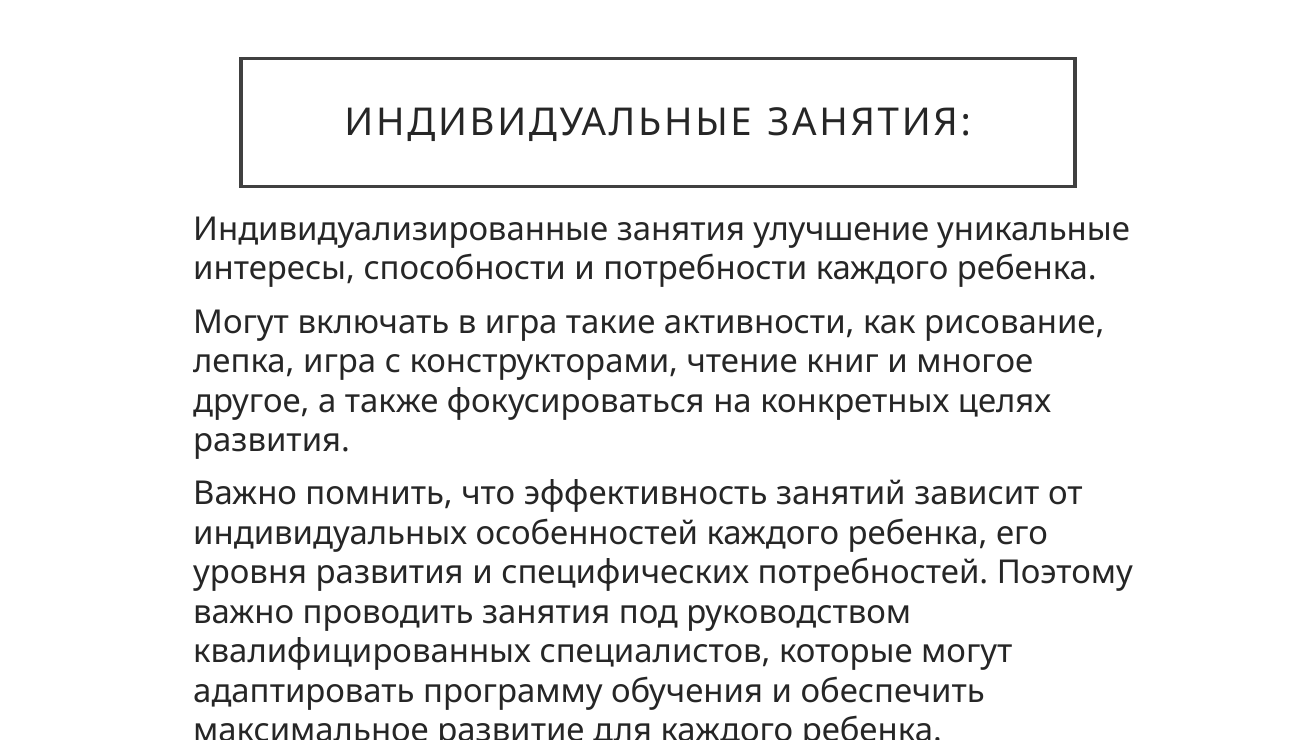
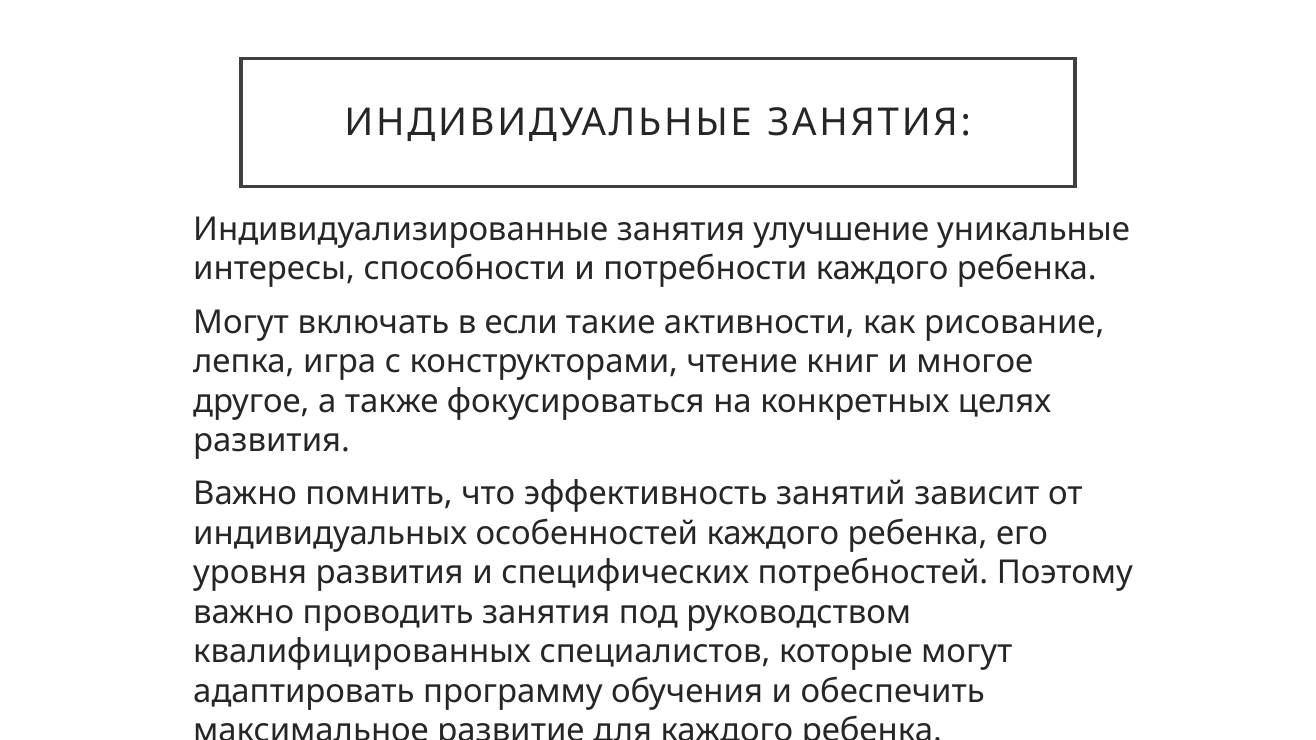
в игра: игра -> если
